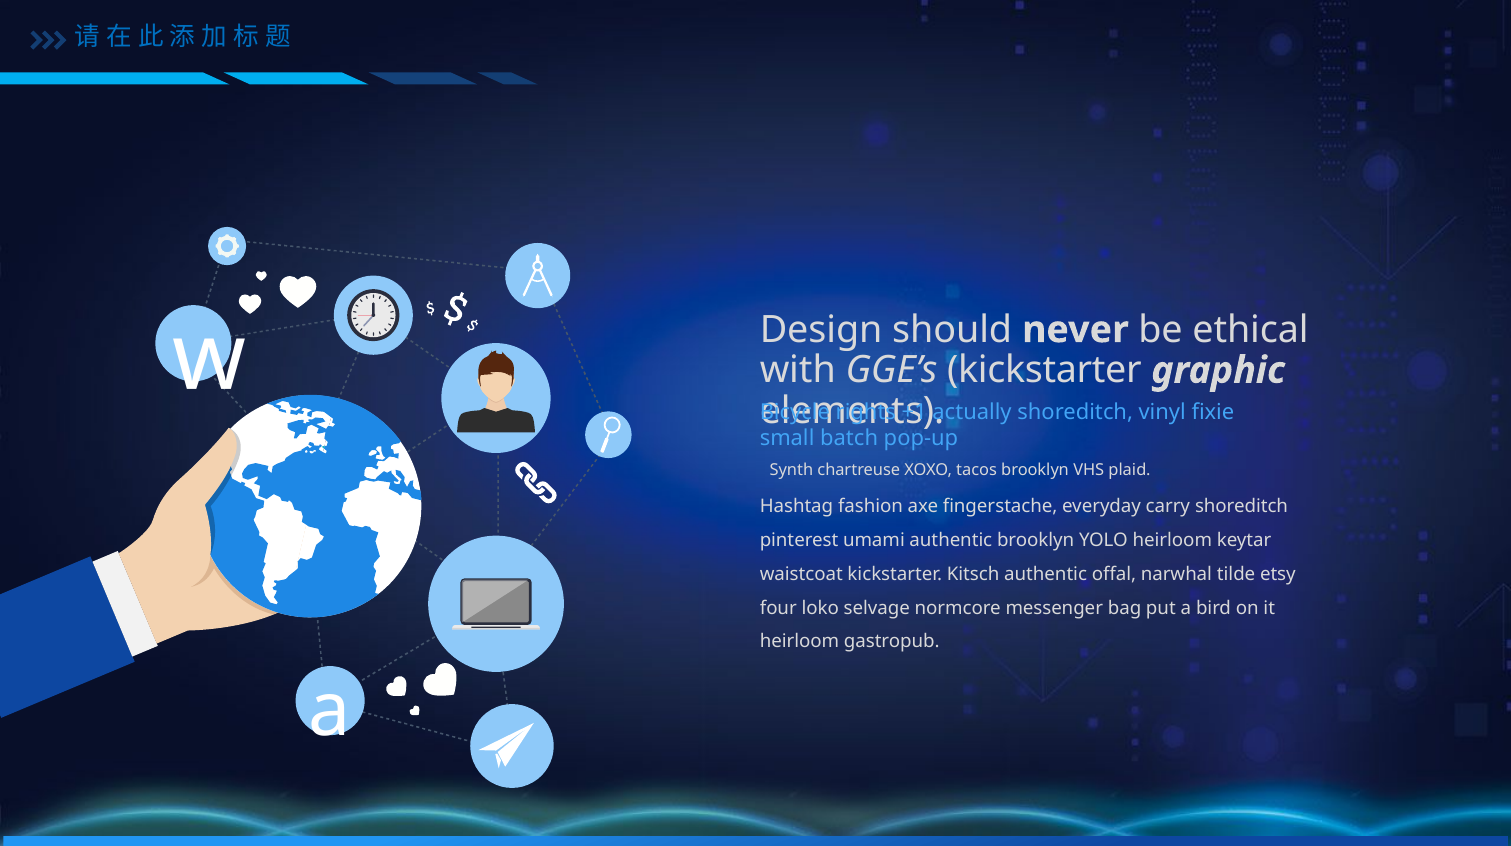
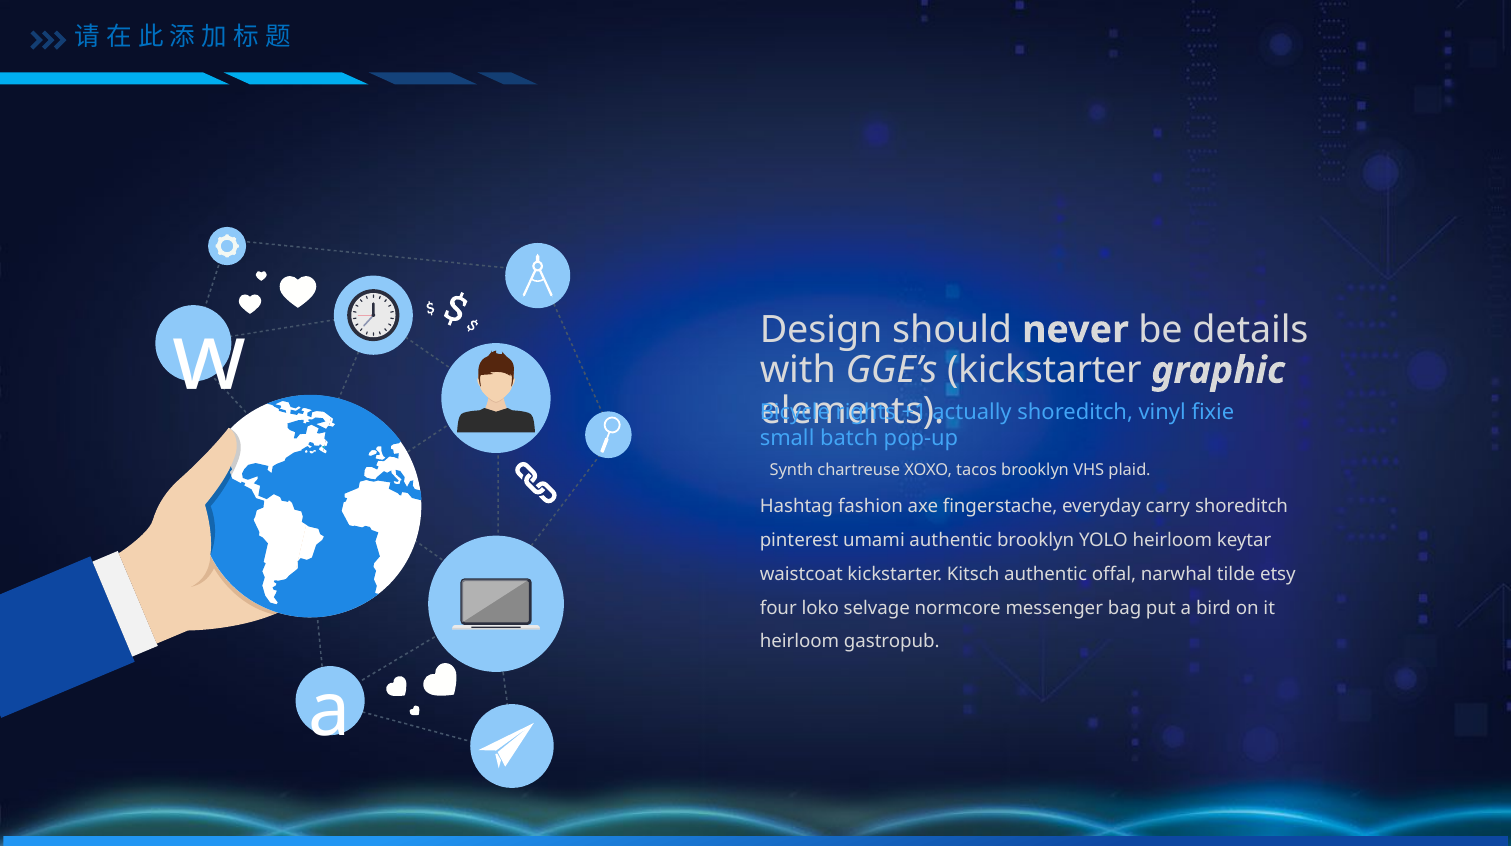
ethical: ethical -> details
